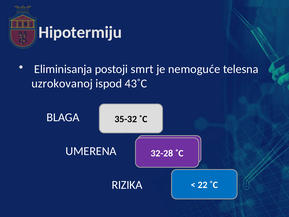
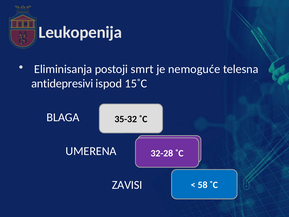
Hipotermiju: Hipotermiju -> Leukopenija
uzrokovanoj: uzrokovanoj -> antidepresivi
43˚C: 43˚C -> 15˚C
RIZIKA: RIZIKA -> ZAVISI
22: 22 -> 58
